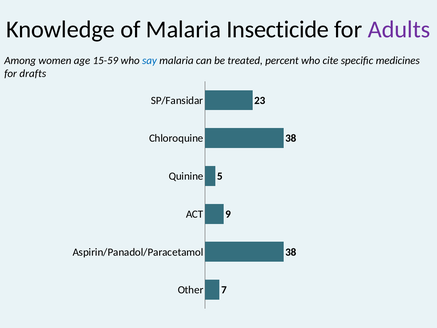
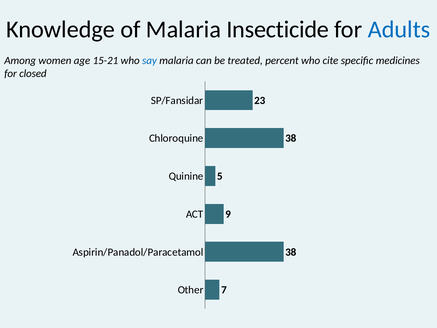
Adults colour: purple -> blue
15-59: 15-59 -> 15-21
drafts: drafts -> closed
